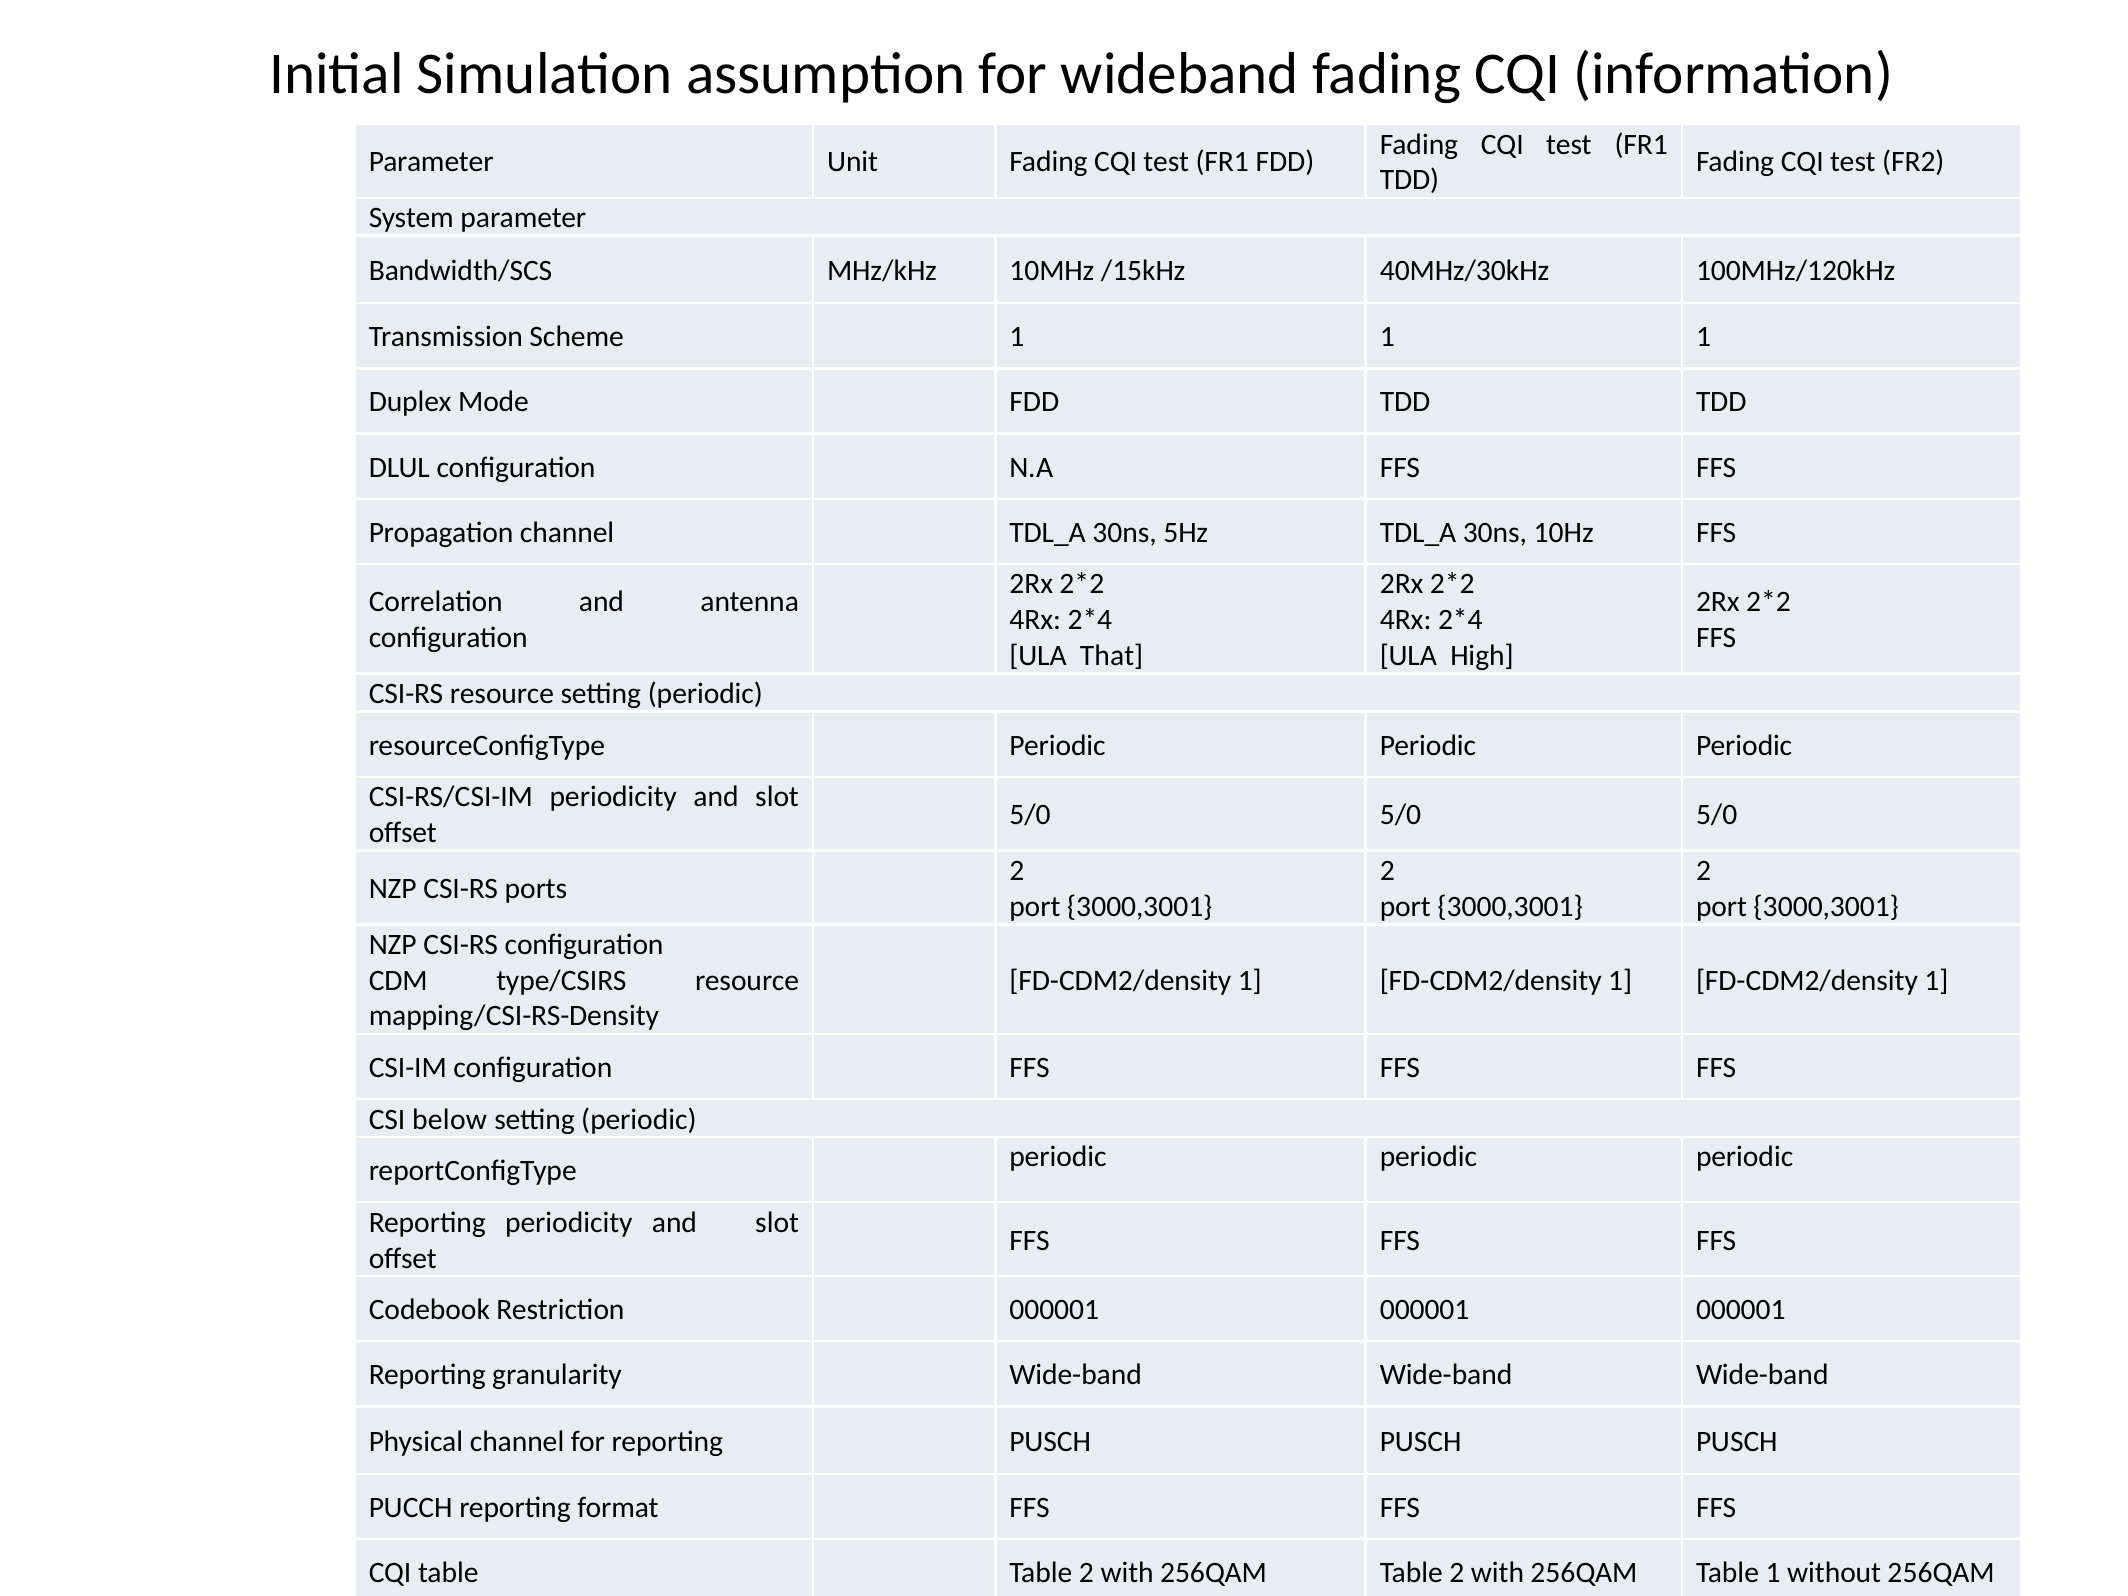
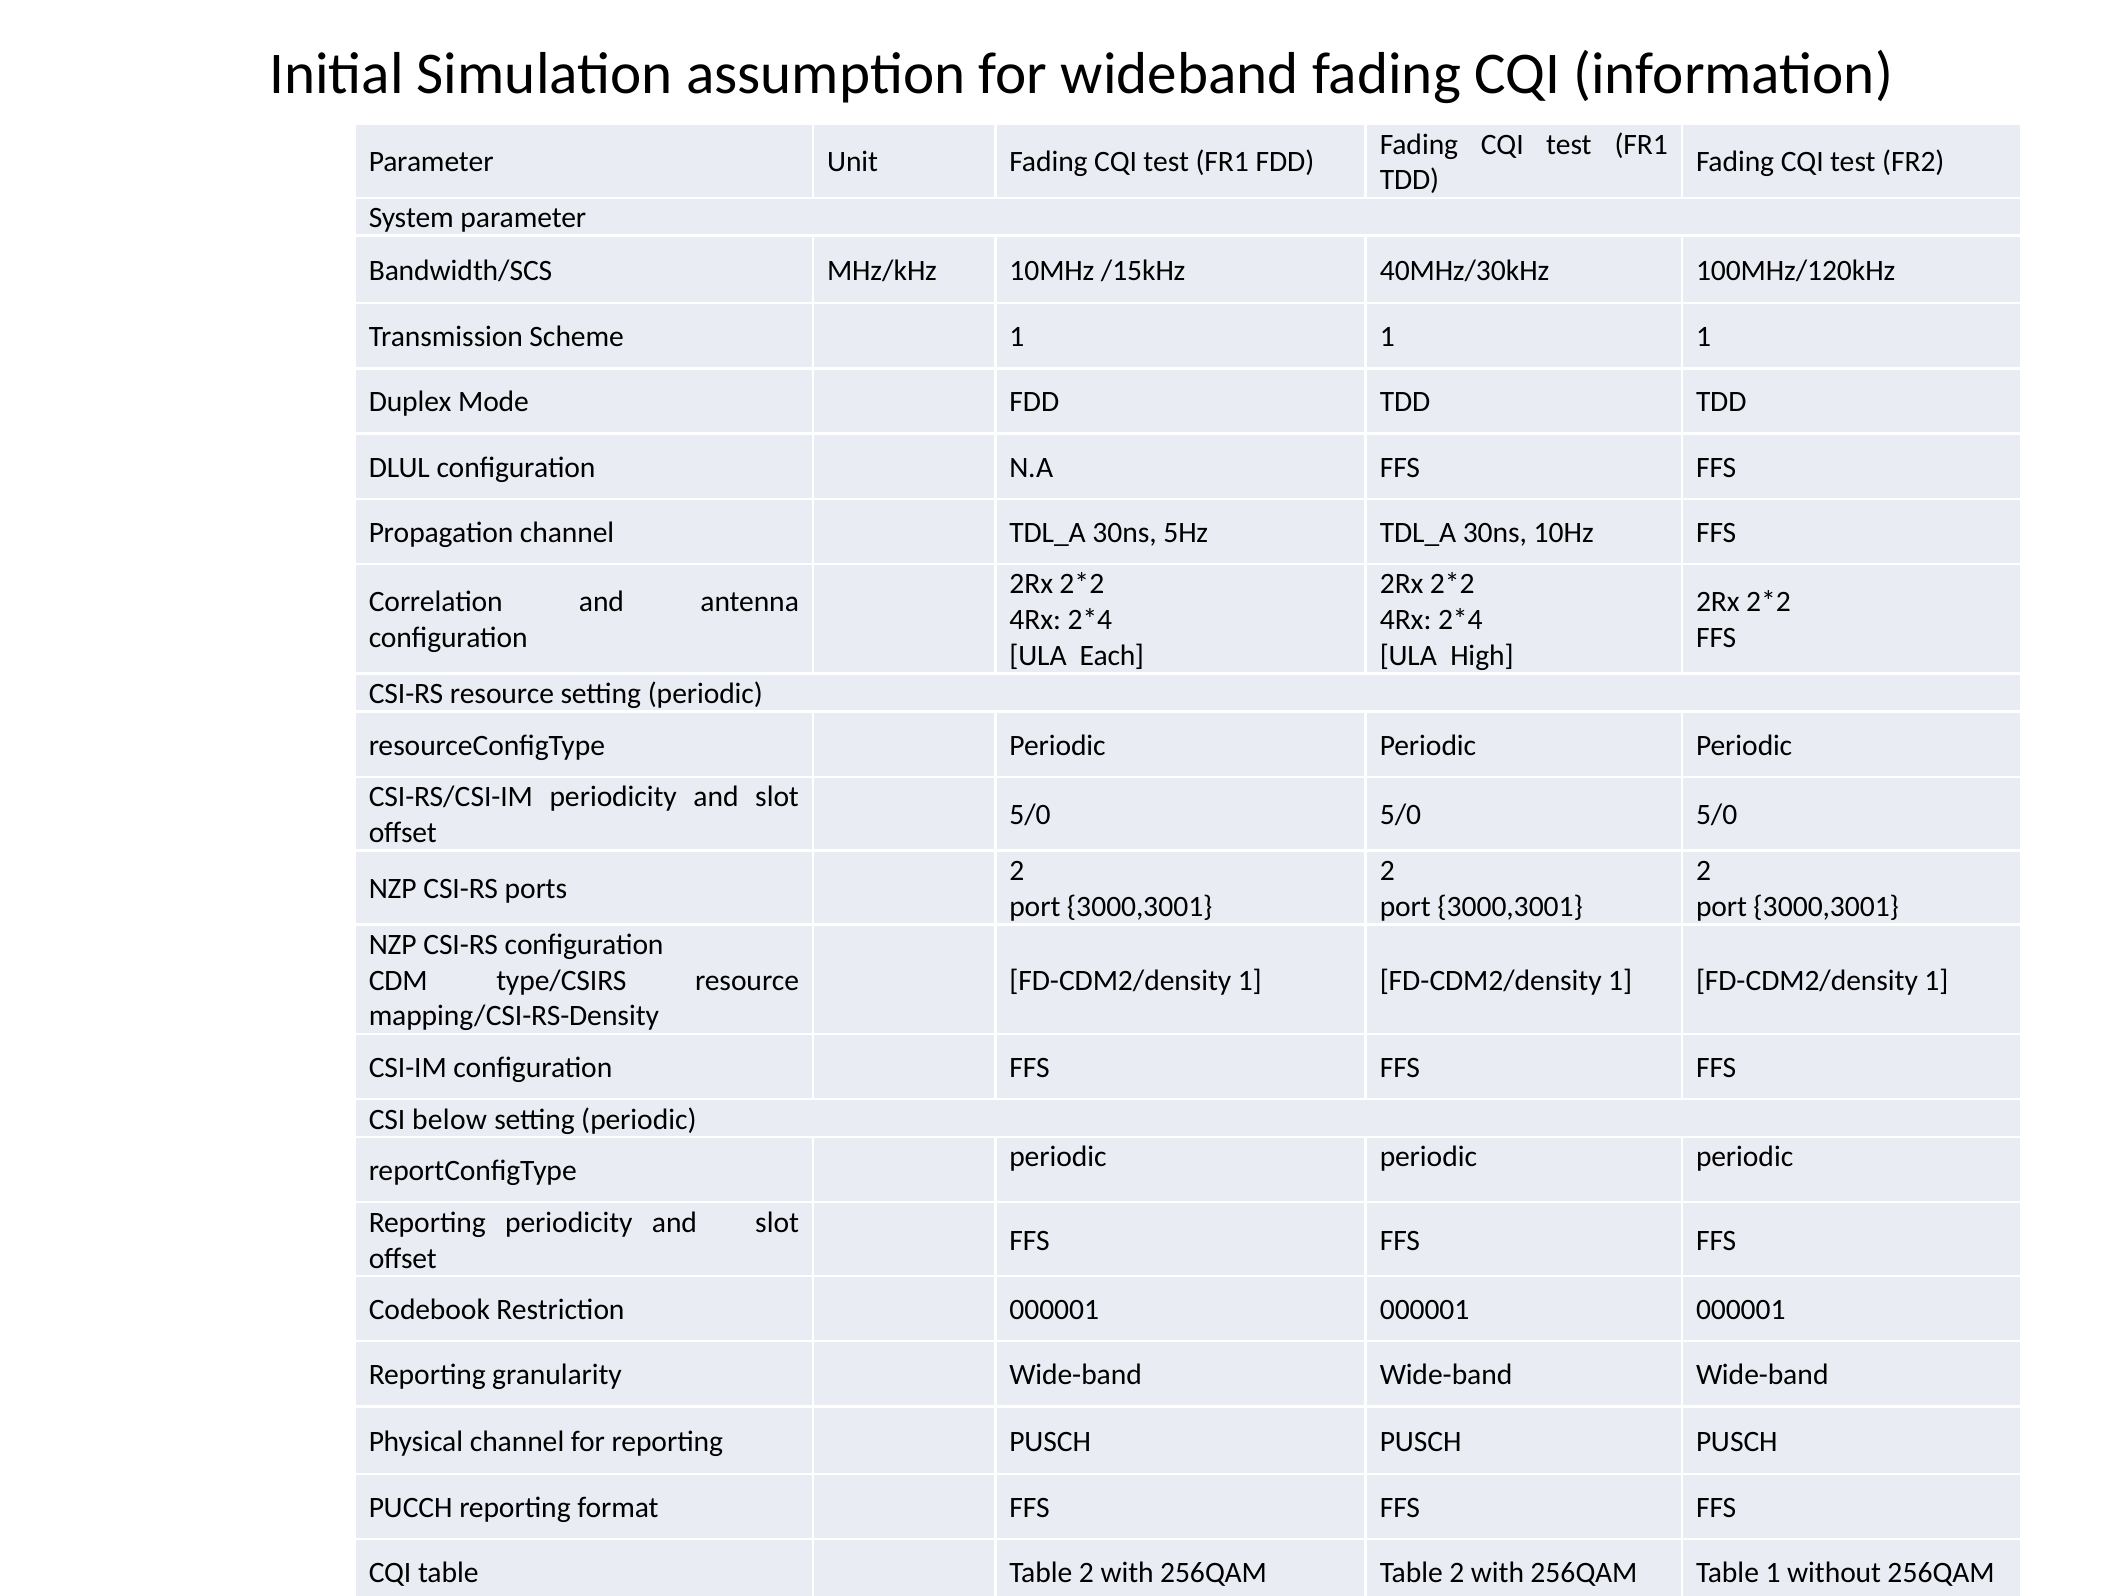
That: That -> Each
